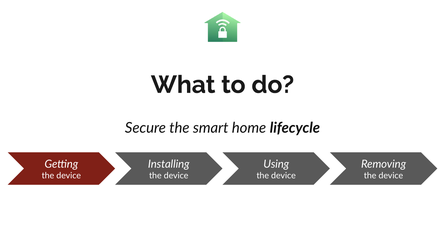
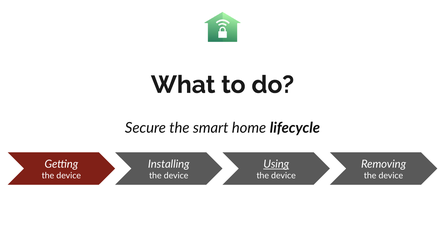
Using underline: none -> present
